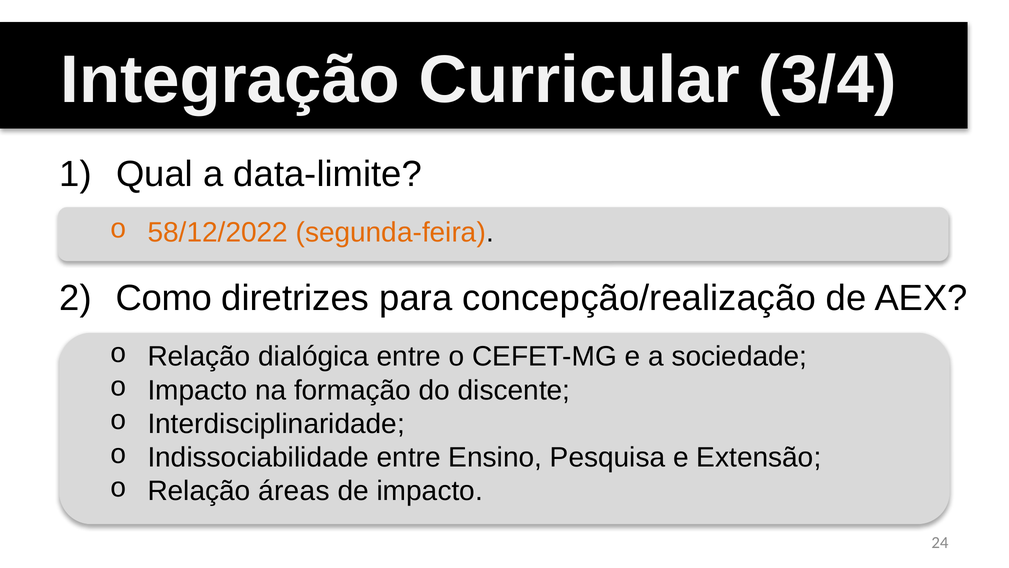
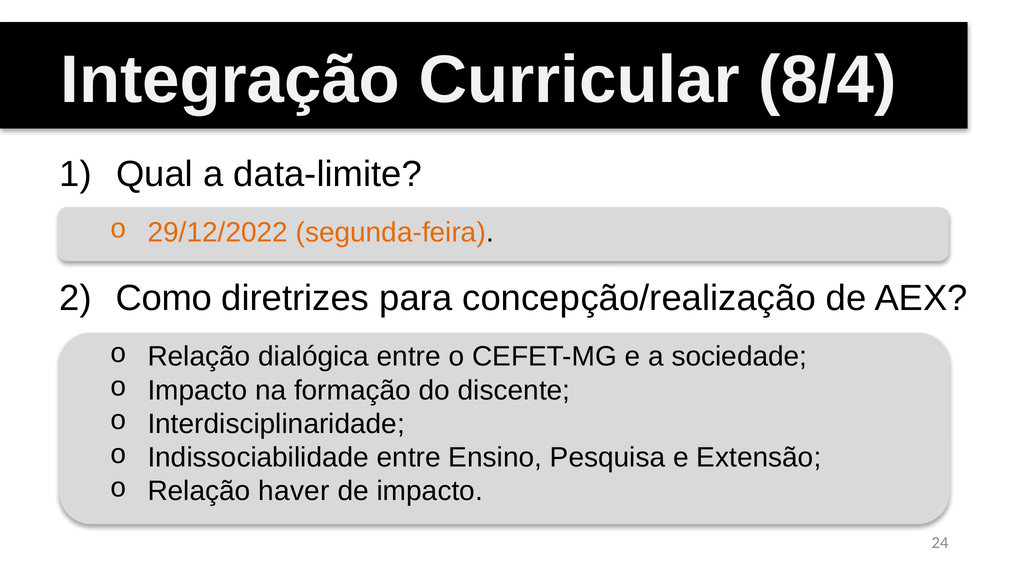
3/4: 3/4 -> 8/4
58/12/2022: 58/12/2022 -> 29/12/2022
áreas: áreas -> haver
